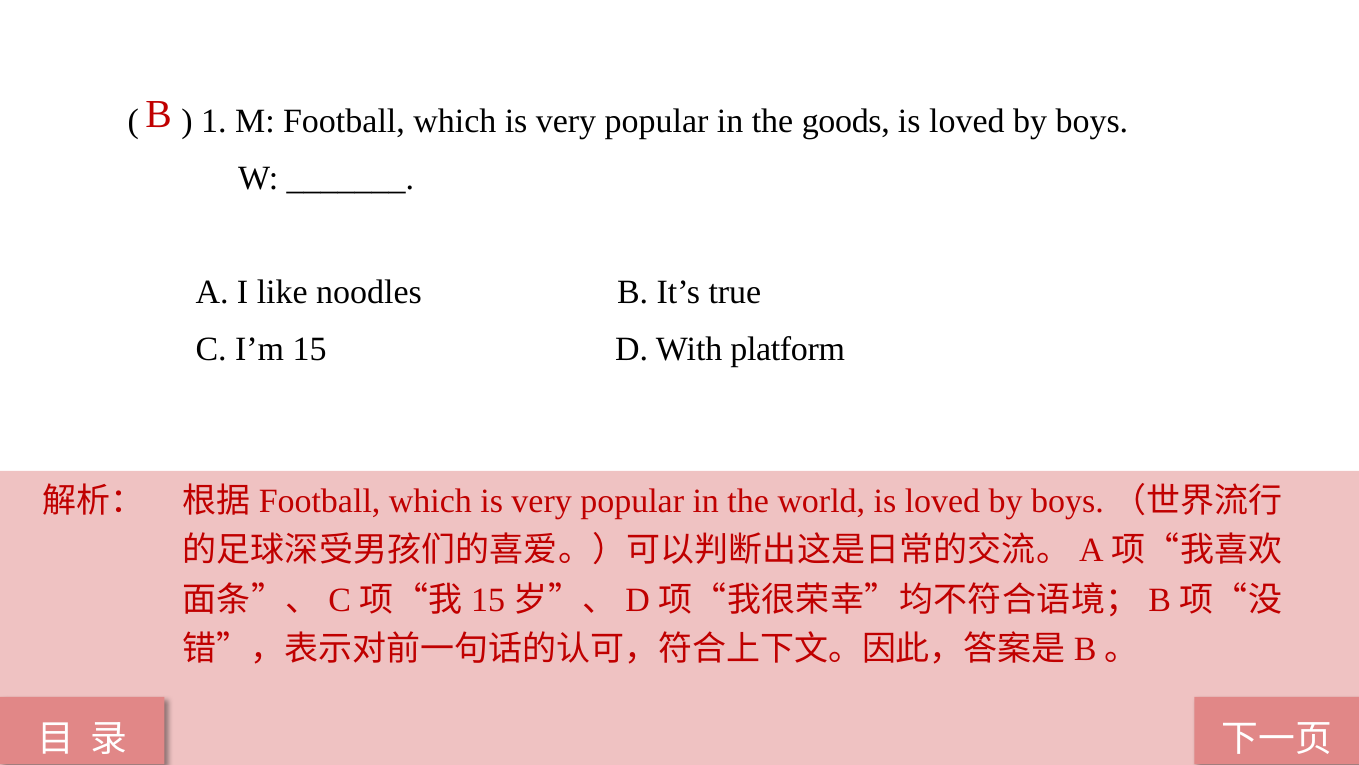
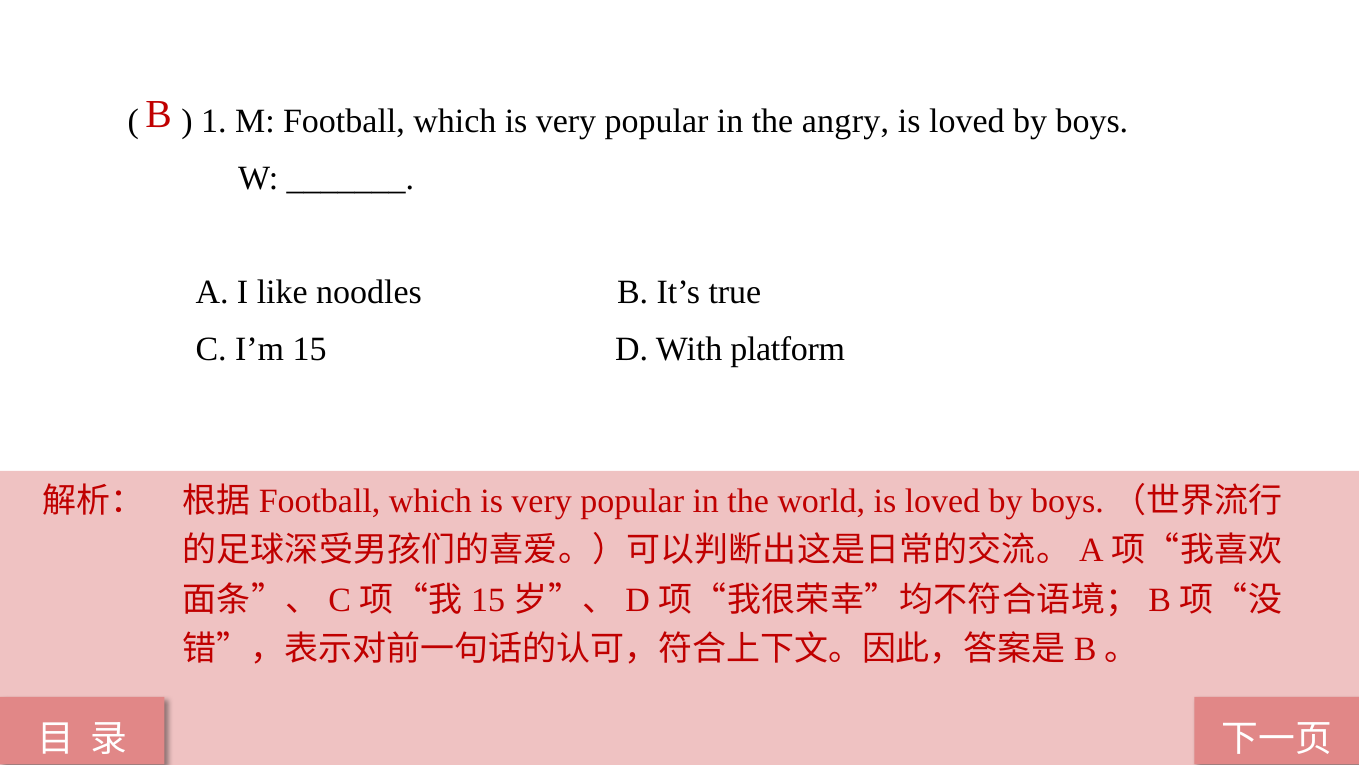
goods: goods -> angry
